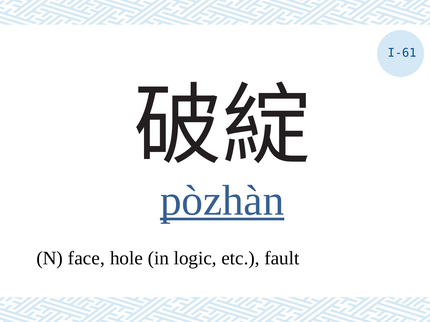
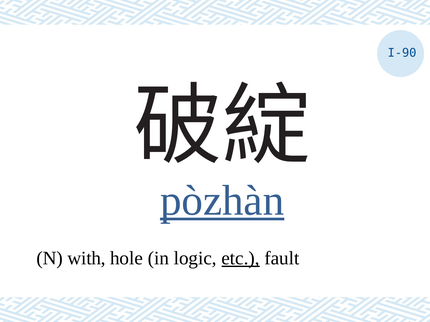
I-61: I-61 -> I-90
face: face -> with
etc underline: none -> present
